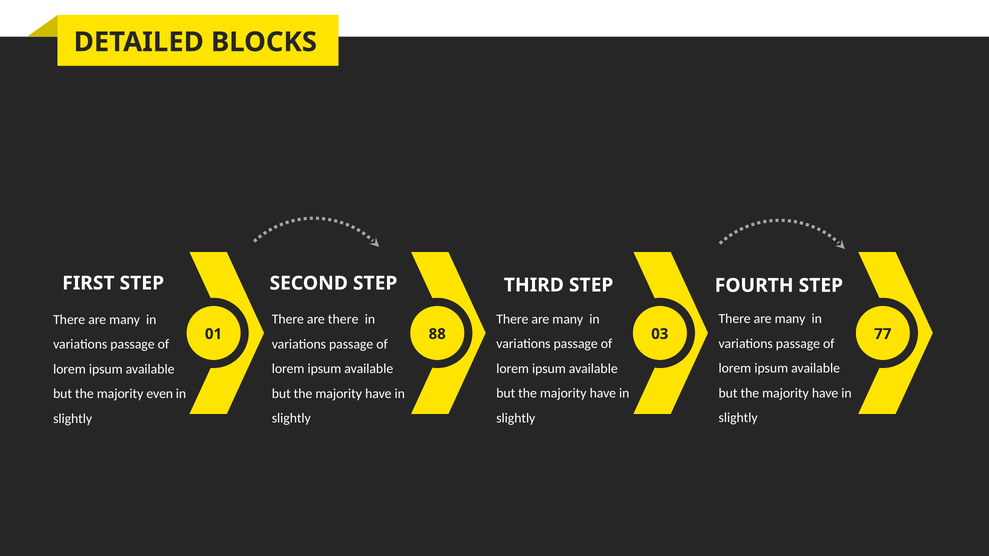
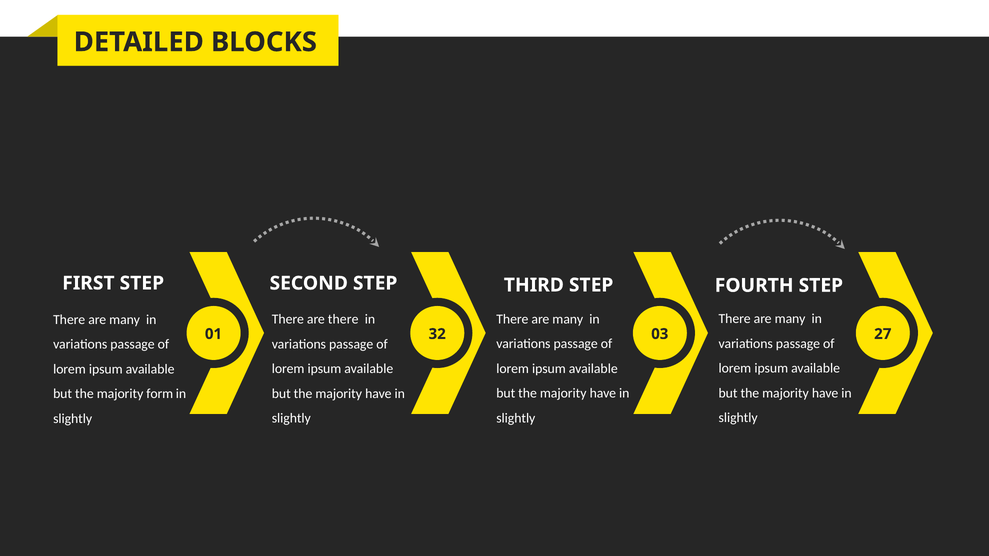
88: 88 -> 32
77: 77 -> 27
even: even -> form
